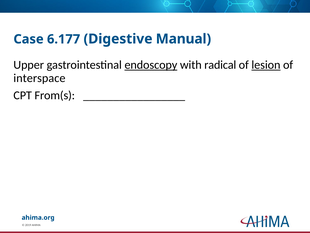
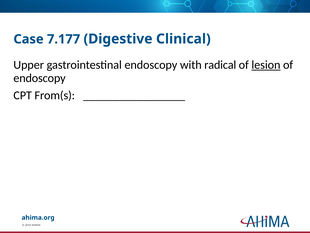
6.177: 6.177 -> 7.177
Manual: Manual -> Clinical
endoscopy at (151, 65) underline: present -> none
interspace at (39, 78): interspace -> endoscopy
